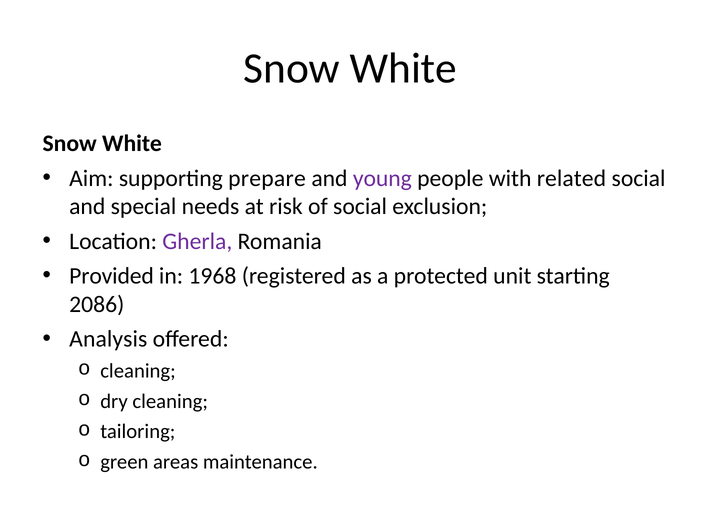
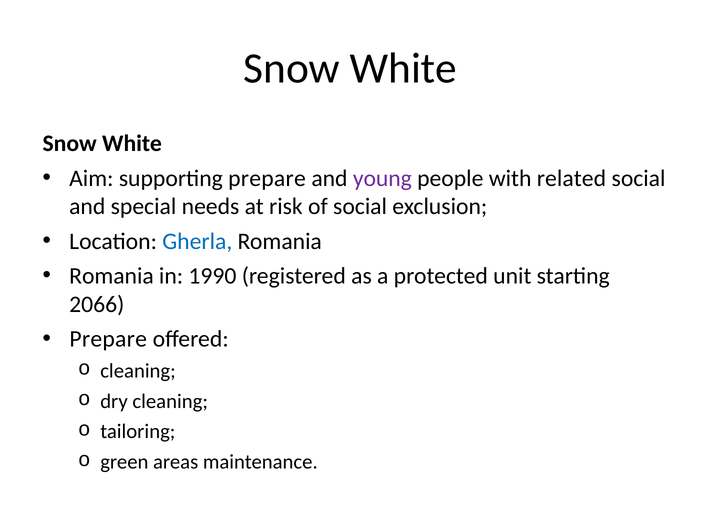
Gherla colour: purple -> blue
Provided at (112, 276): Provided -> Romania
1968: 1968 -> 1990
2086: 2086 -> 2066
Analysis at (108, 339): Analysis -> Prepare
